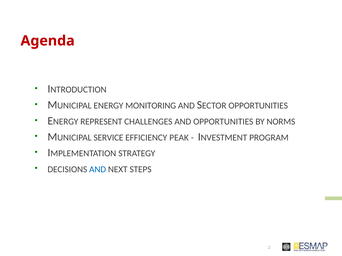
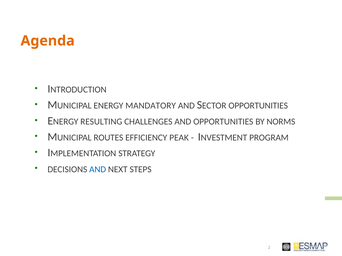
Agenda colour: red -> orange
MONITORING: MONITORING -> MANDATORY
REPRESENT: REPRESENT -> RESULTING
SERVICE: SERVICE -> ROUTES
